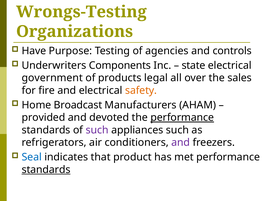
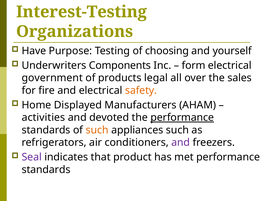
Wrongs-Testing: Wrongs-Testing -> Interest-Testing
agencies: agencies -> choosing
controls: controls -> yourself
state: state -> form
Broadcast: Broadcast -> Displayed
provided: provided -> activities
such at (97, 130) colour: purple -> orange
Seal colour: blue -> purple
standards at (46, 170) underline: present -> none
